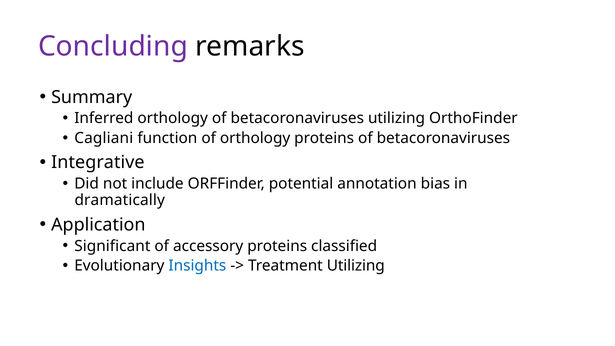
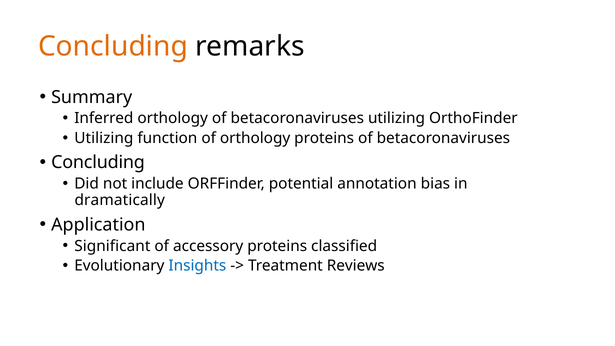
Concluding at (113, 46) colour: purple -> orange
Cagliani at (104, 138): Cagliani -> Utilizing
Integrative at (98, 163): Integrative -> Concluding
Treatment Utilizing: Utilizing -> Reviews
